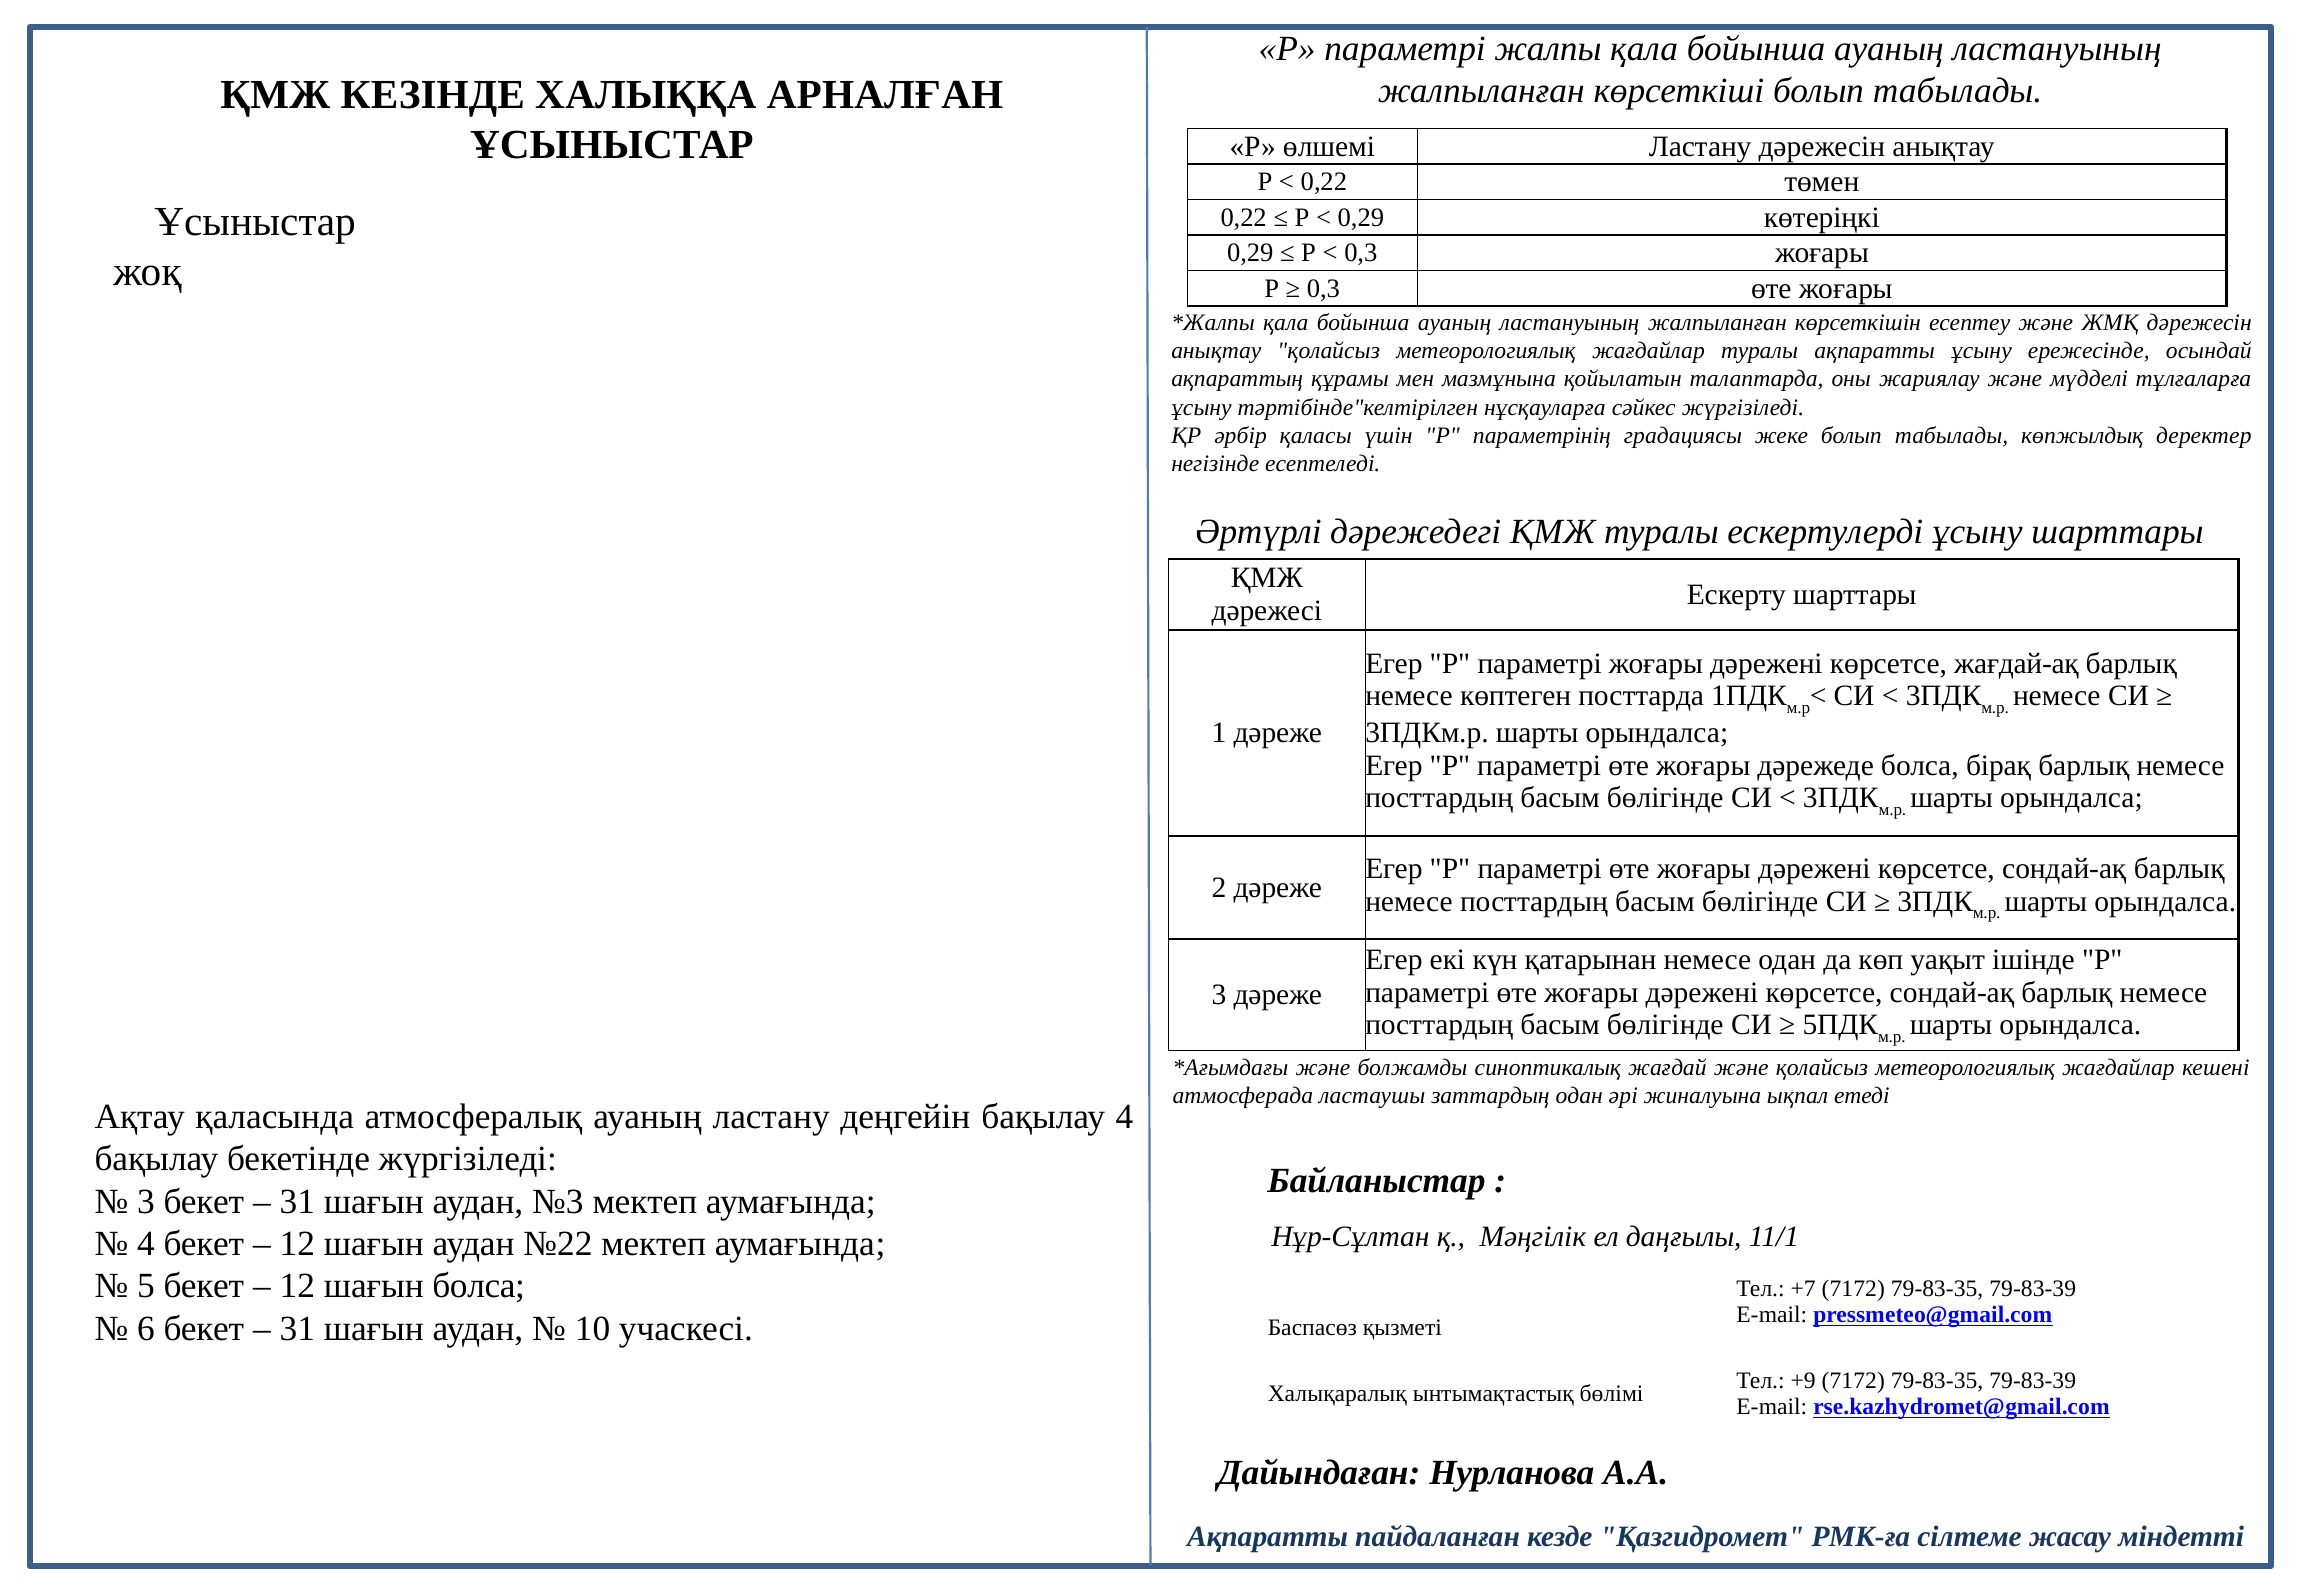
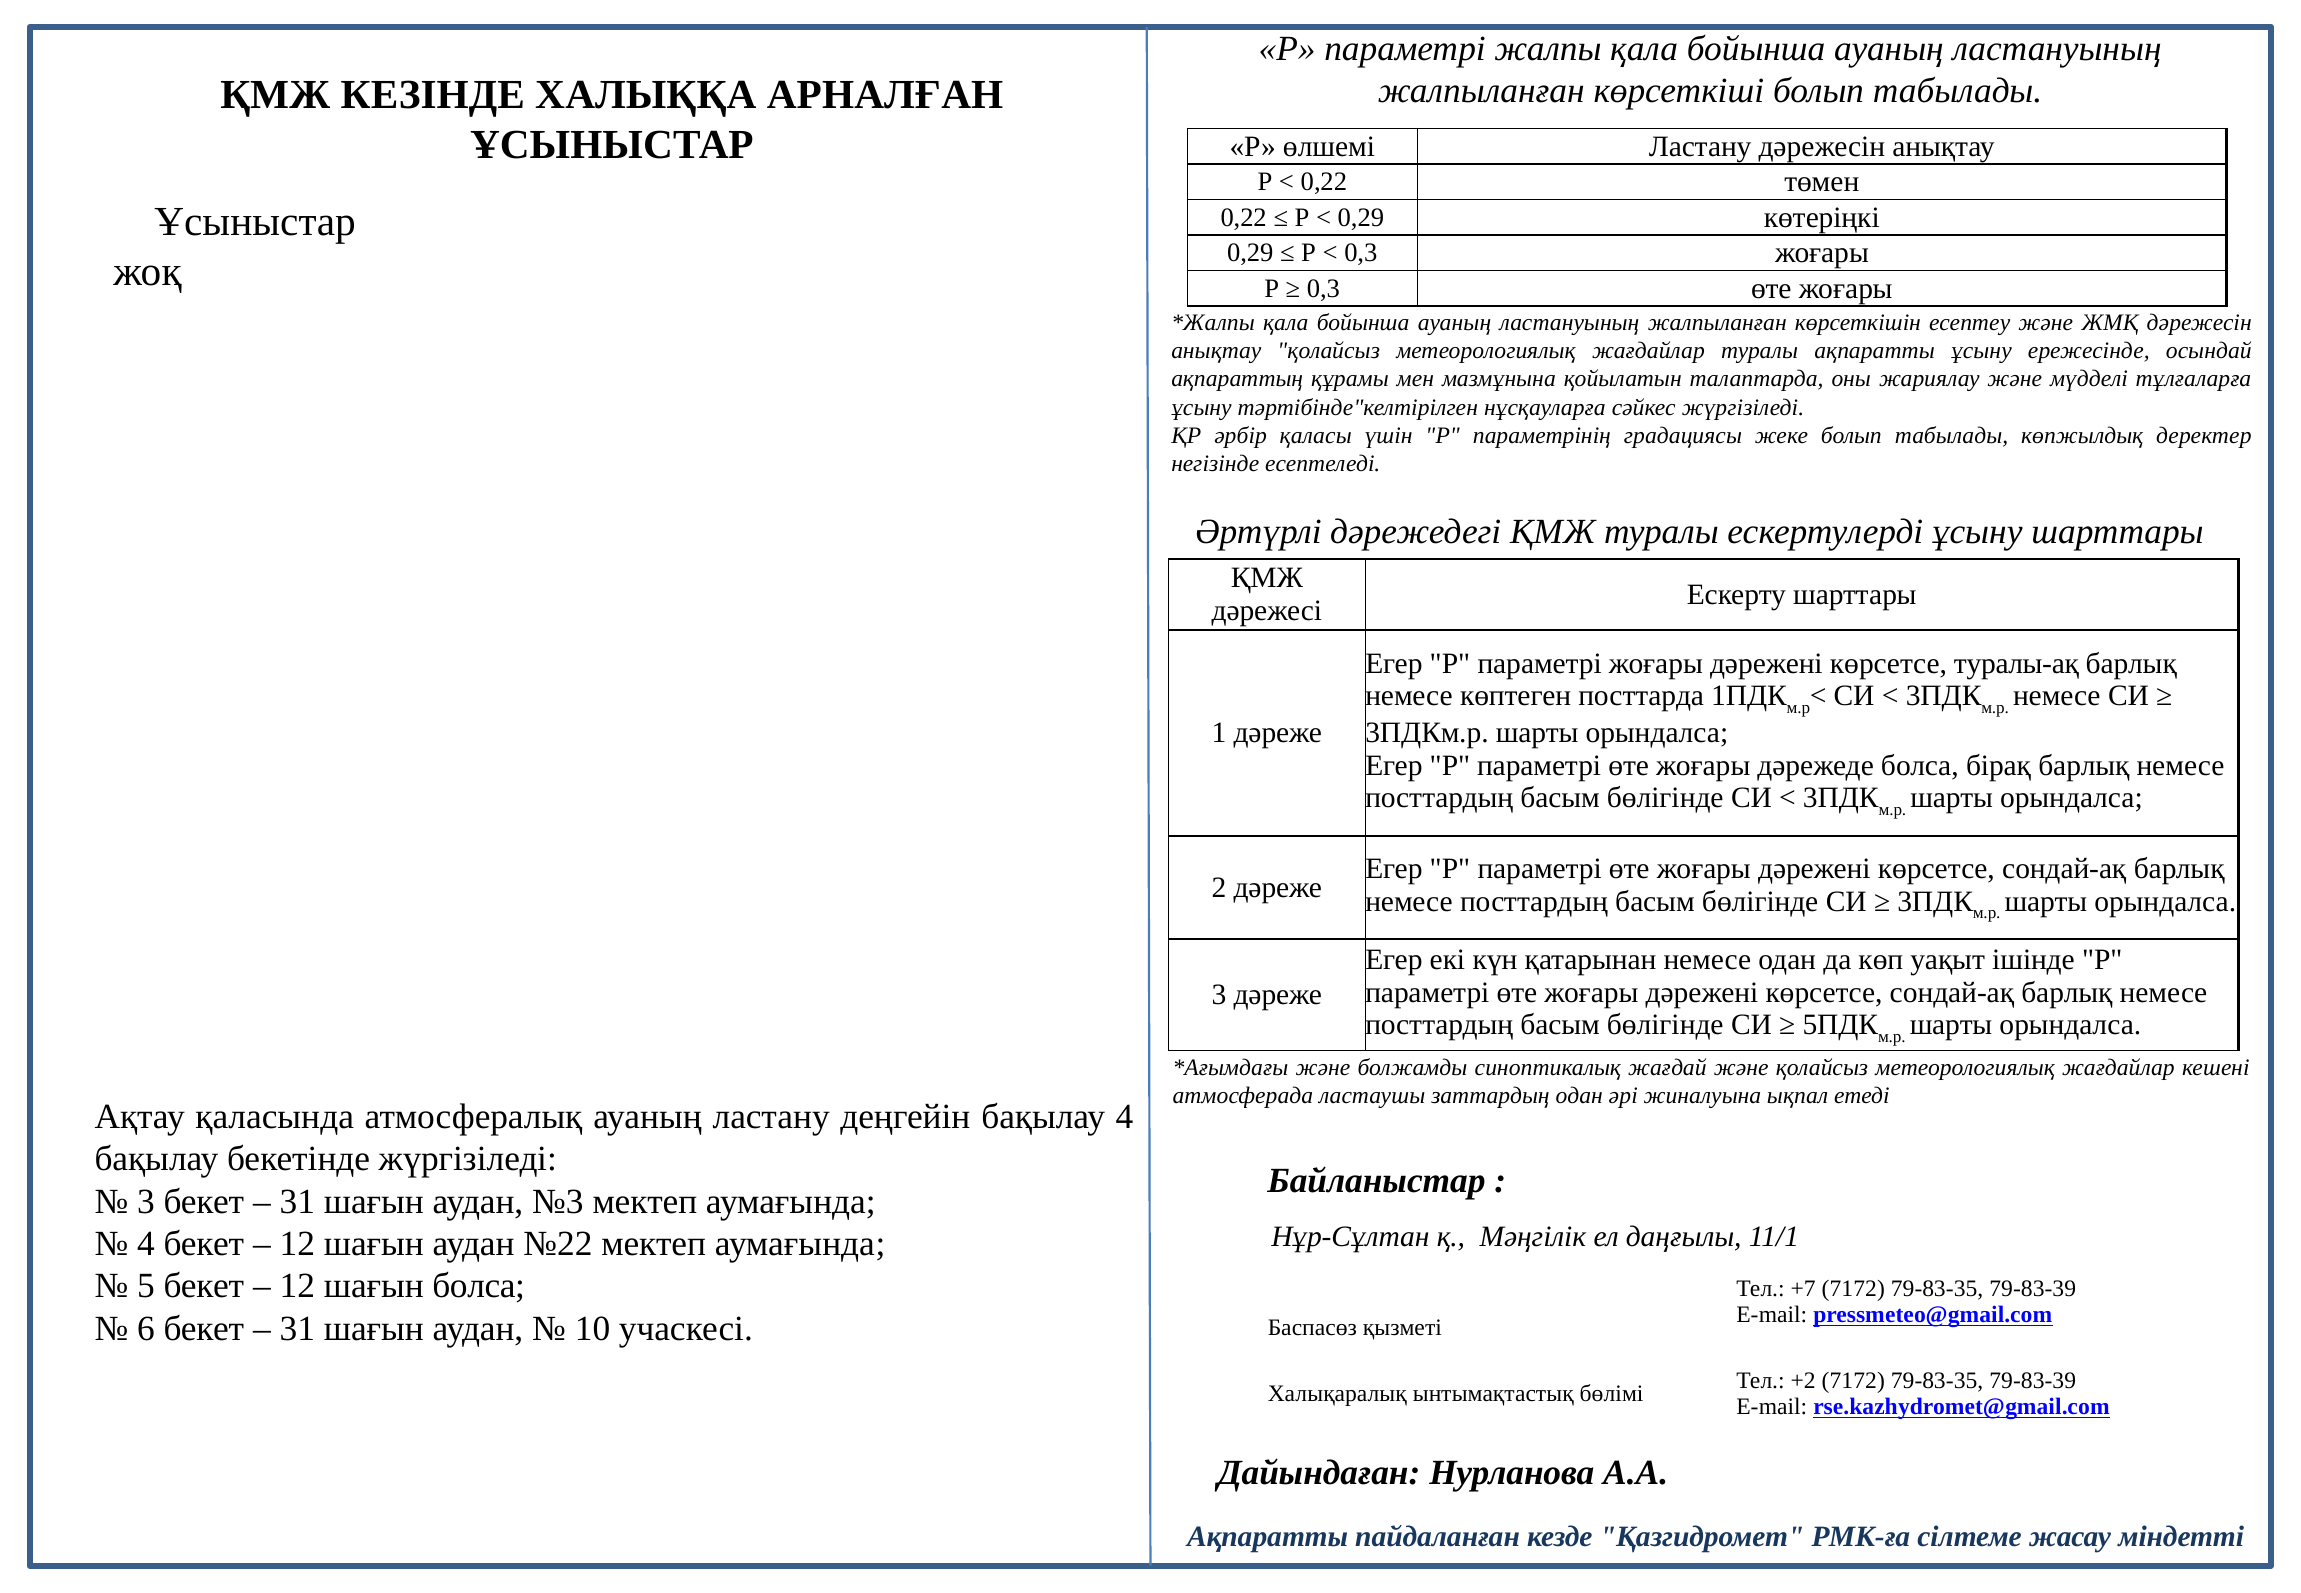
жағдай-ақ: жағдай-ақ -> туралы-ақ
+9: +9 -> +2
